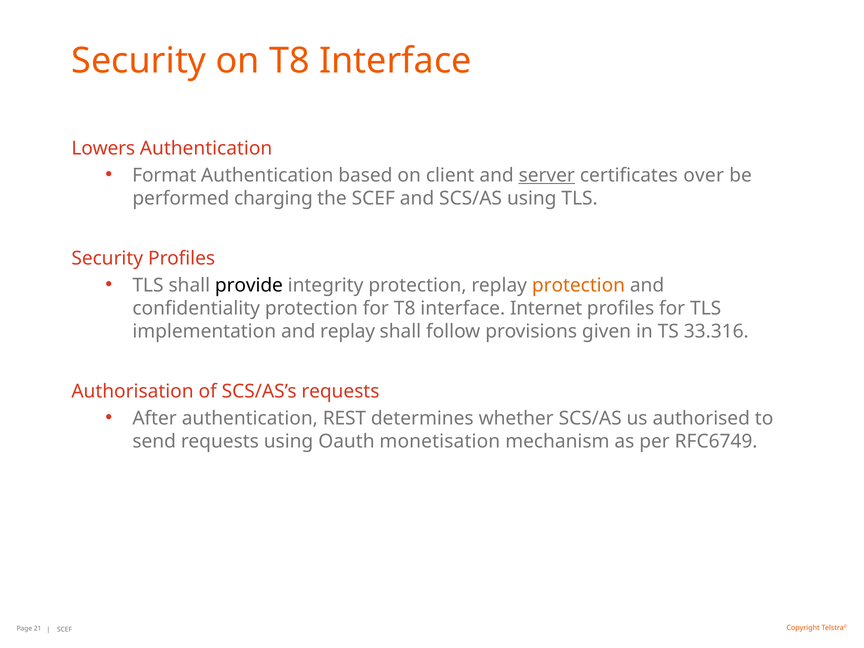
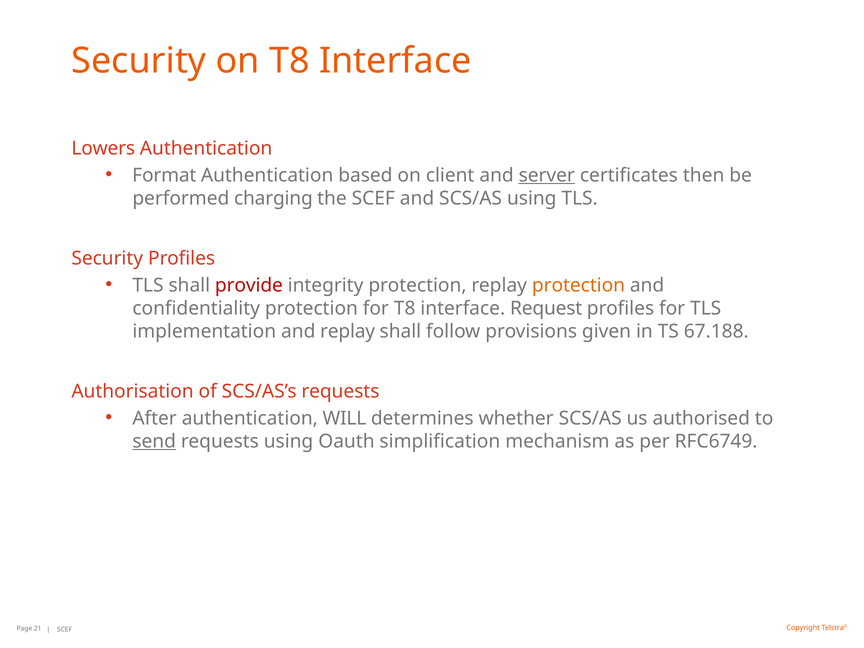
over: over -> then
provide colour: black -> red
Internet: Internet -> Request
33.316: 33.316 -> 67.188
REST: REST -> WILL
send underline: none -> present
monetisation: monetisation -> simplification
